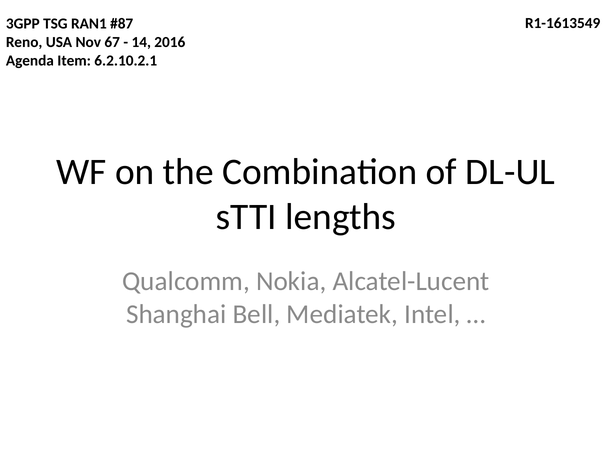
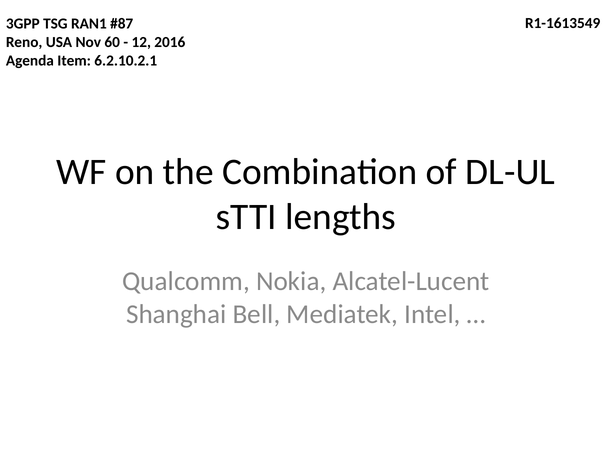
67: 67 -> 60
14: 14 -> 12
